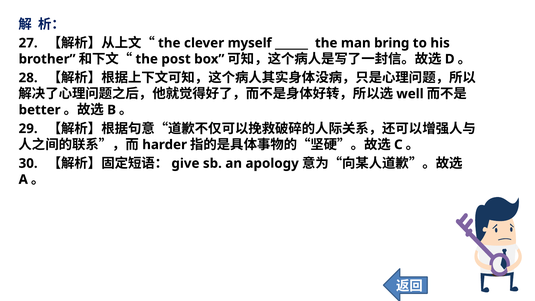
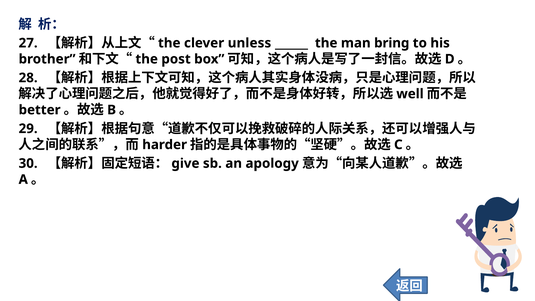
myself: myself -> unless
